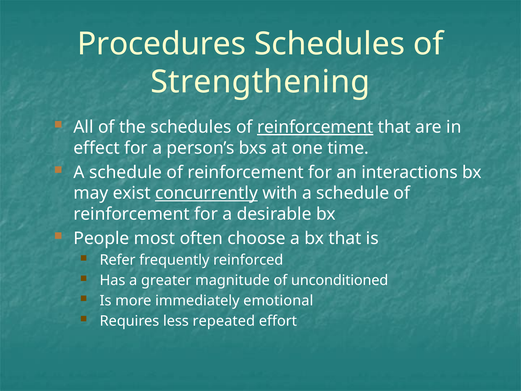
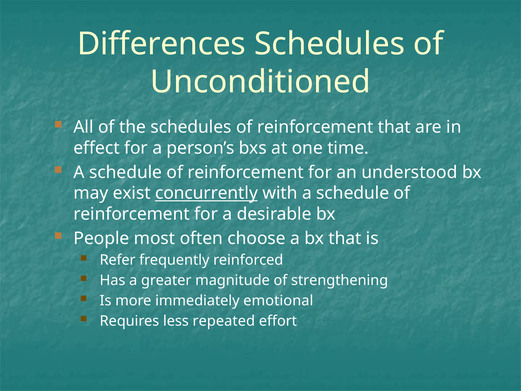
Procedures: Procedures -> Differences
Strengthening: Strengthening -> Unconditioned
reinforcement at (315, 127) underline: present -> none
interactions: interactions -> understood
unconditioned: unconditioned -> strengthening
